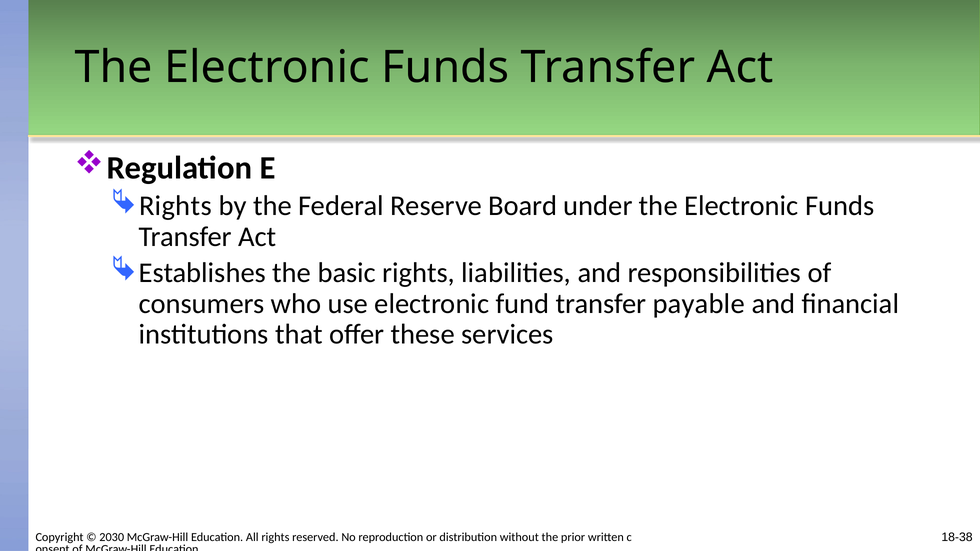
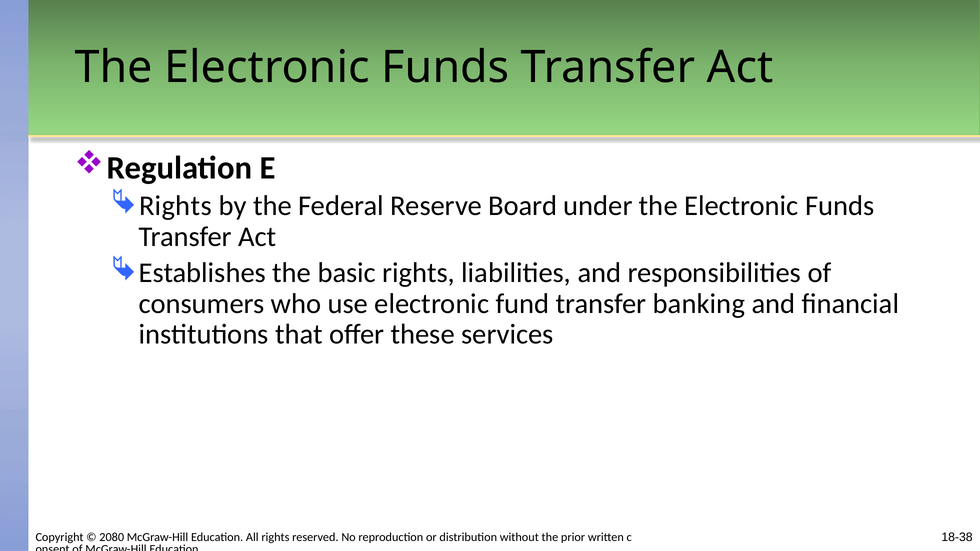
payable: payable -> banking
2030: 2030 -> 2080
